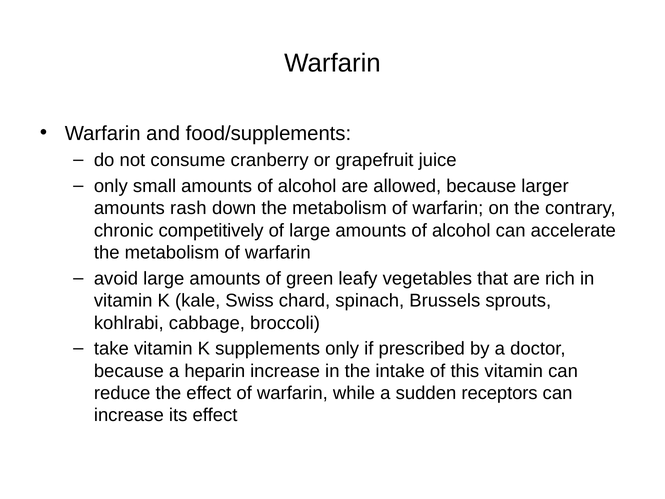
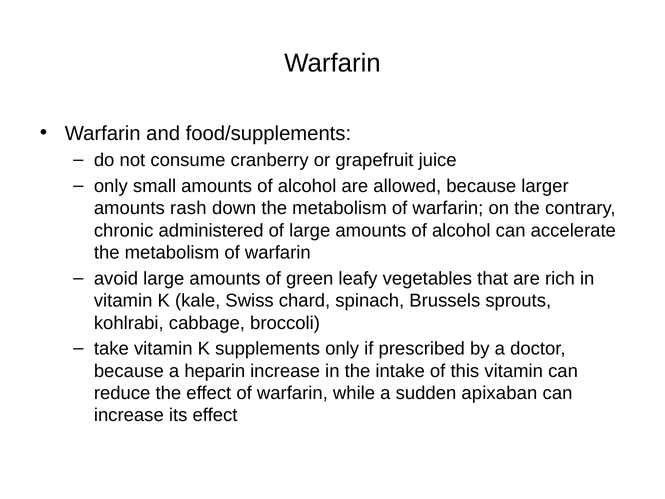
competitively: competitively -> administered
receptors: receptors -> apixaban
